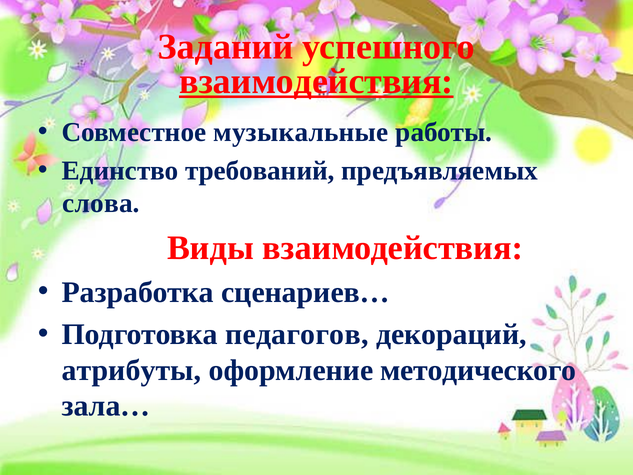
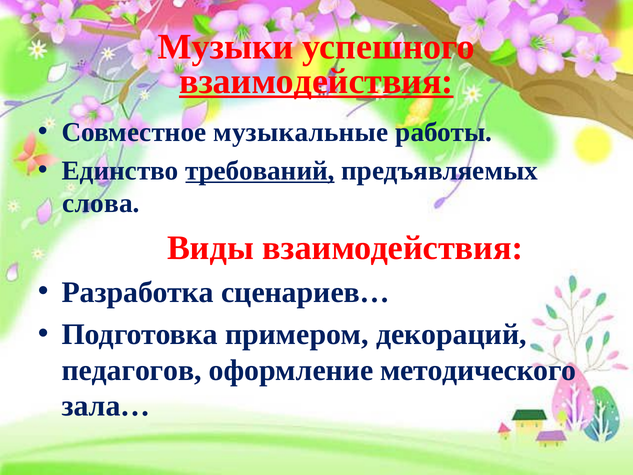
Заданий: Заданий -> Музыки
требований underline: none -> present
педагогов: педагогов -> примером
атрибуты: атрибуты -> педагогов
